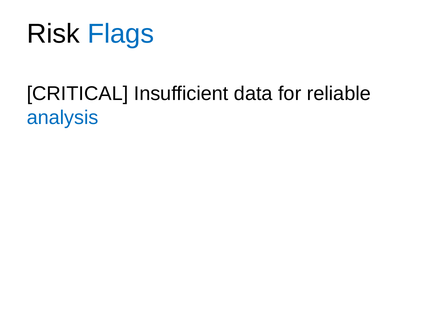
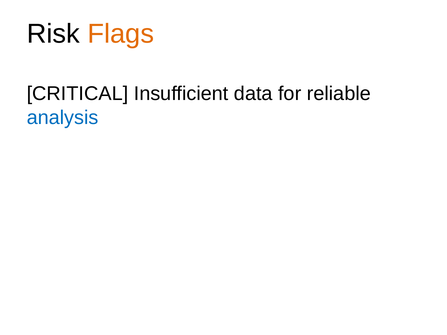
Flags colour: blue -> orange
